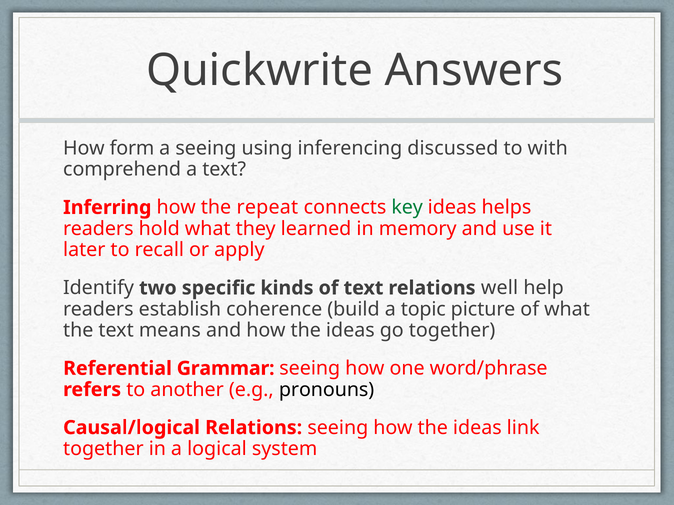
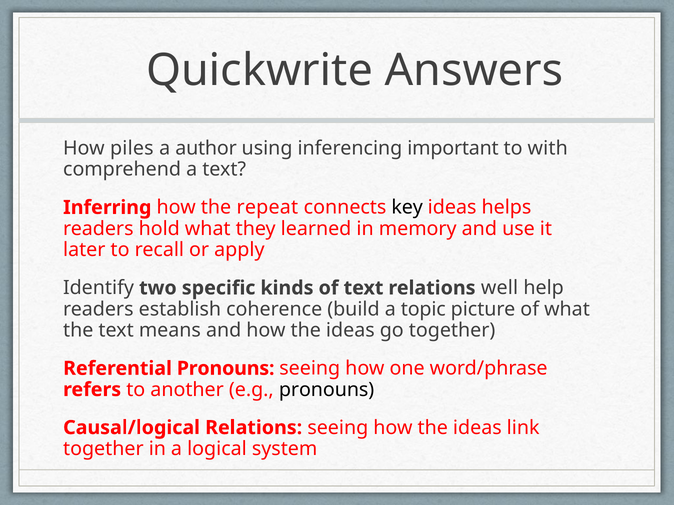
form: form -> piles
a seeing: seeing -> author
discussed: discussed -> important
key colour: green -> black
Referential Grammar: Grammar -> Pronouns
